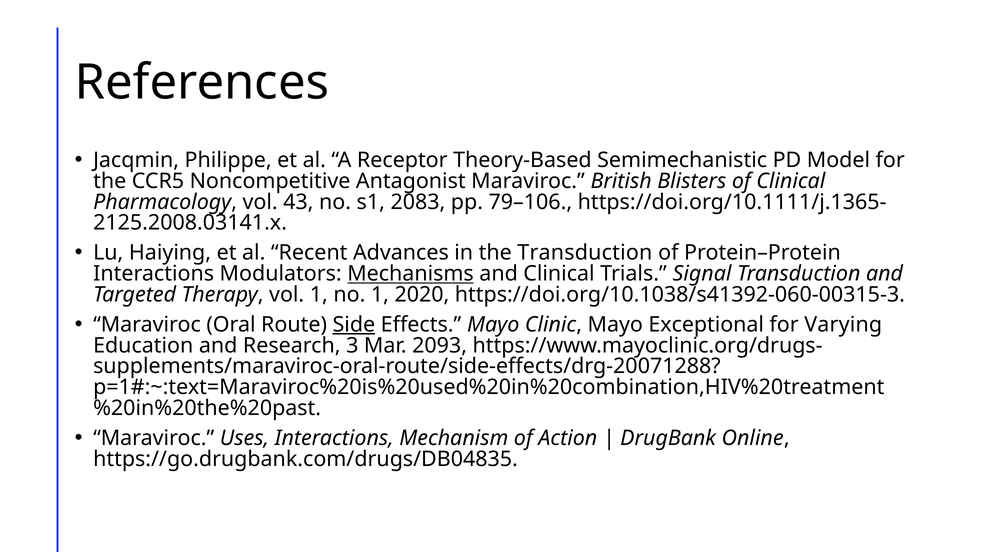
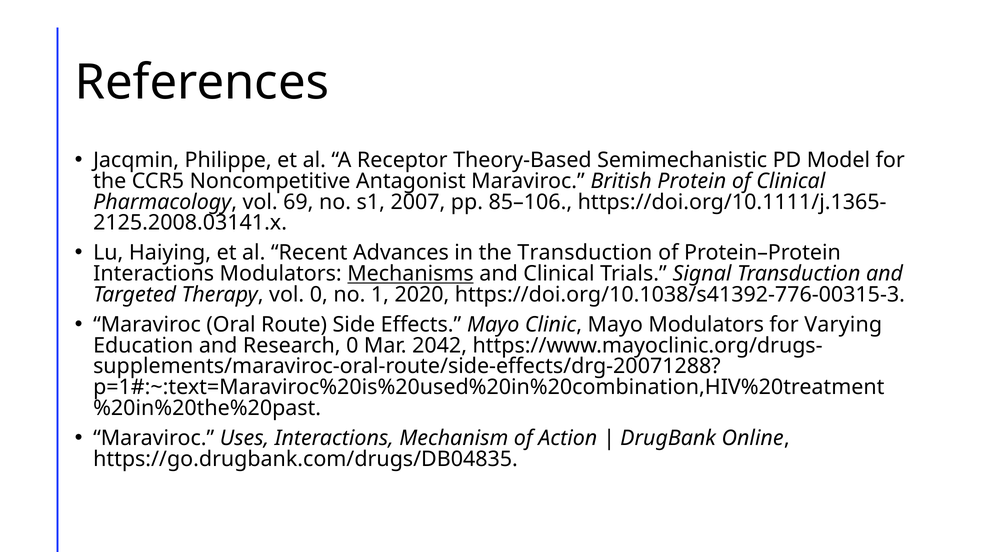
Blisters: Blisters -> Protein
43: 43 -> 69
2083: 2083 -> 2007
79–106: 79–106 -> 85–106
vol 1: 1 -> 0
https://doi.org/10.1038/s41392-060-00315-3: https://doi.org/10.1038/s41392-060-00315-3 -> https://doi.org/10.1038/s41392-776-00315-3
Side underline: present -> none
Mayo Exceptional: Exceptional -> Modulators
Research 3: 3 -> 0
2093: 2093 -> 2042
